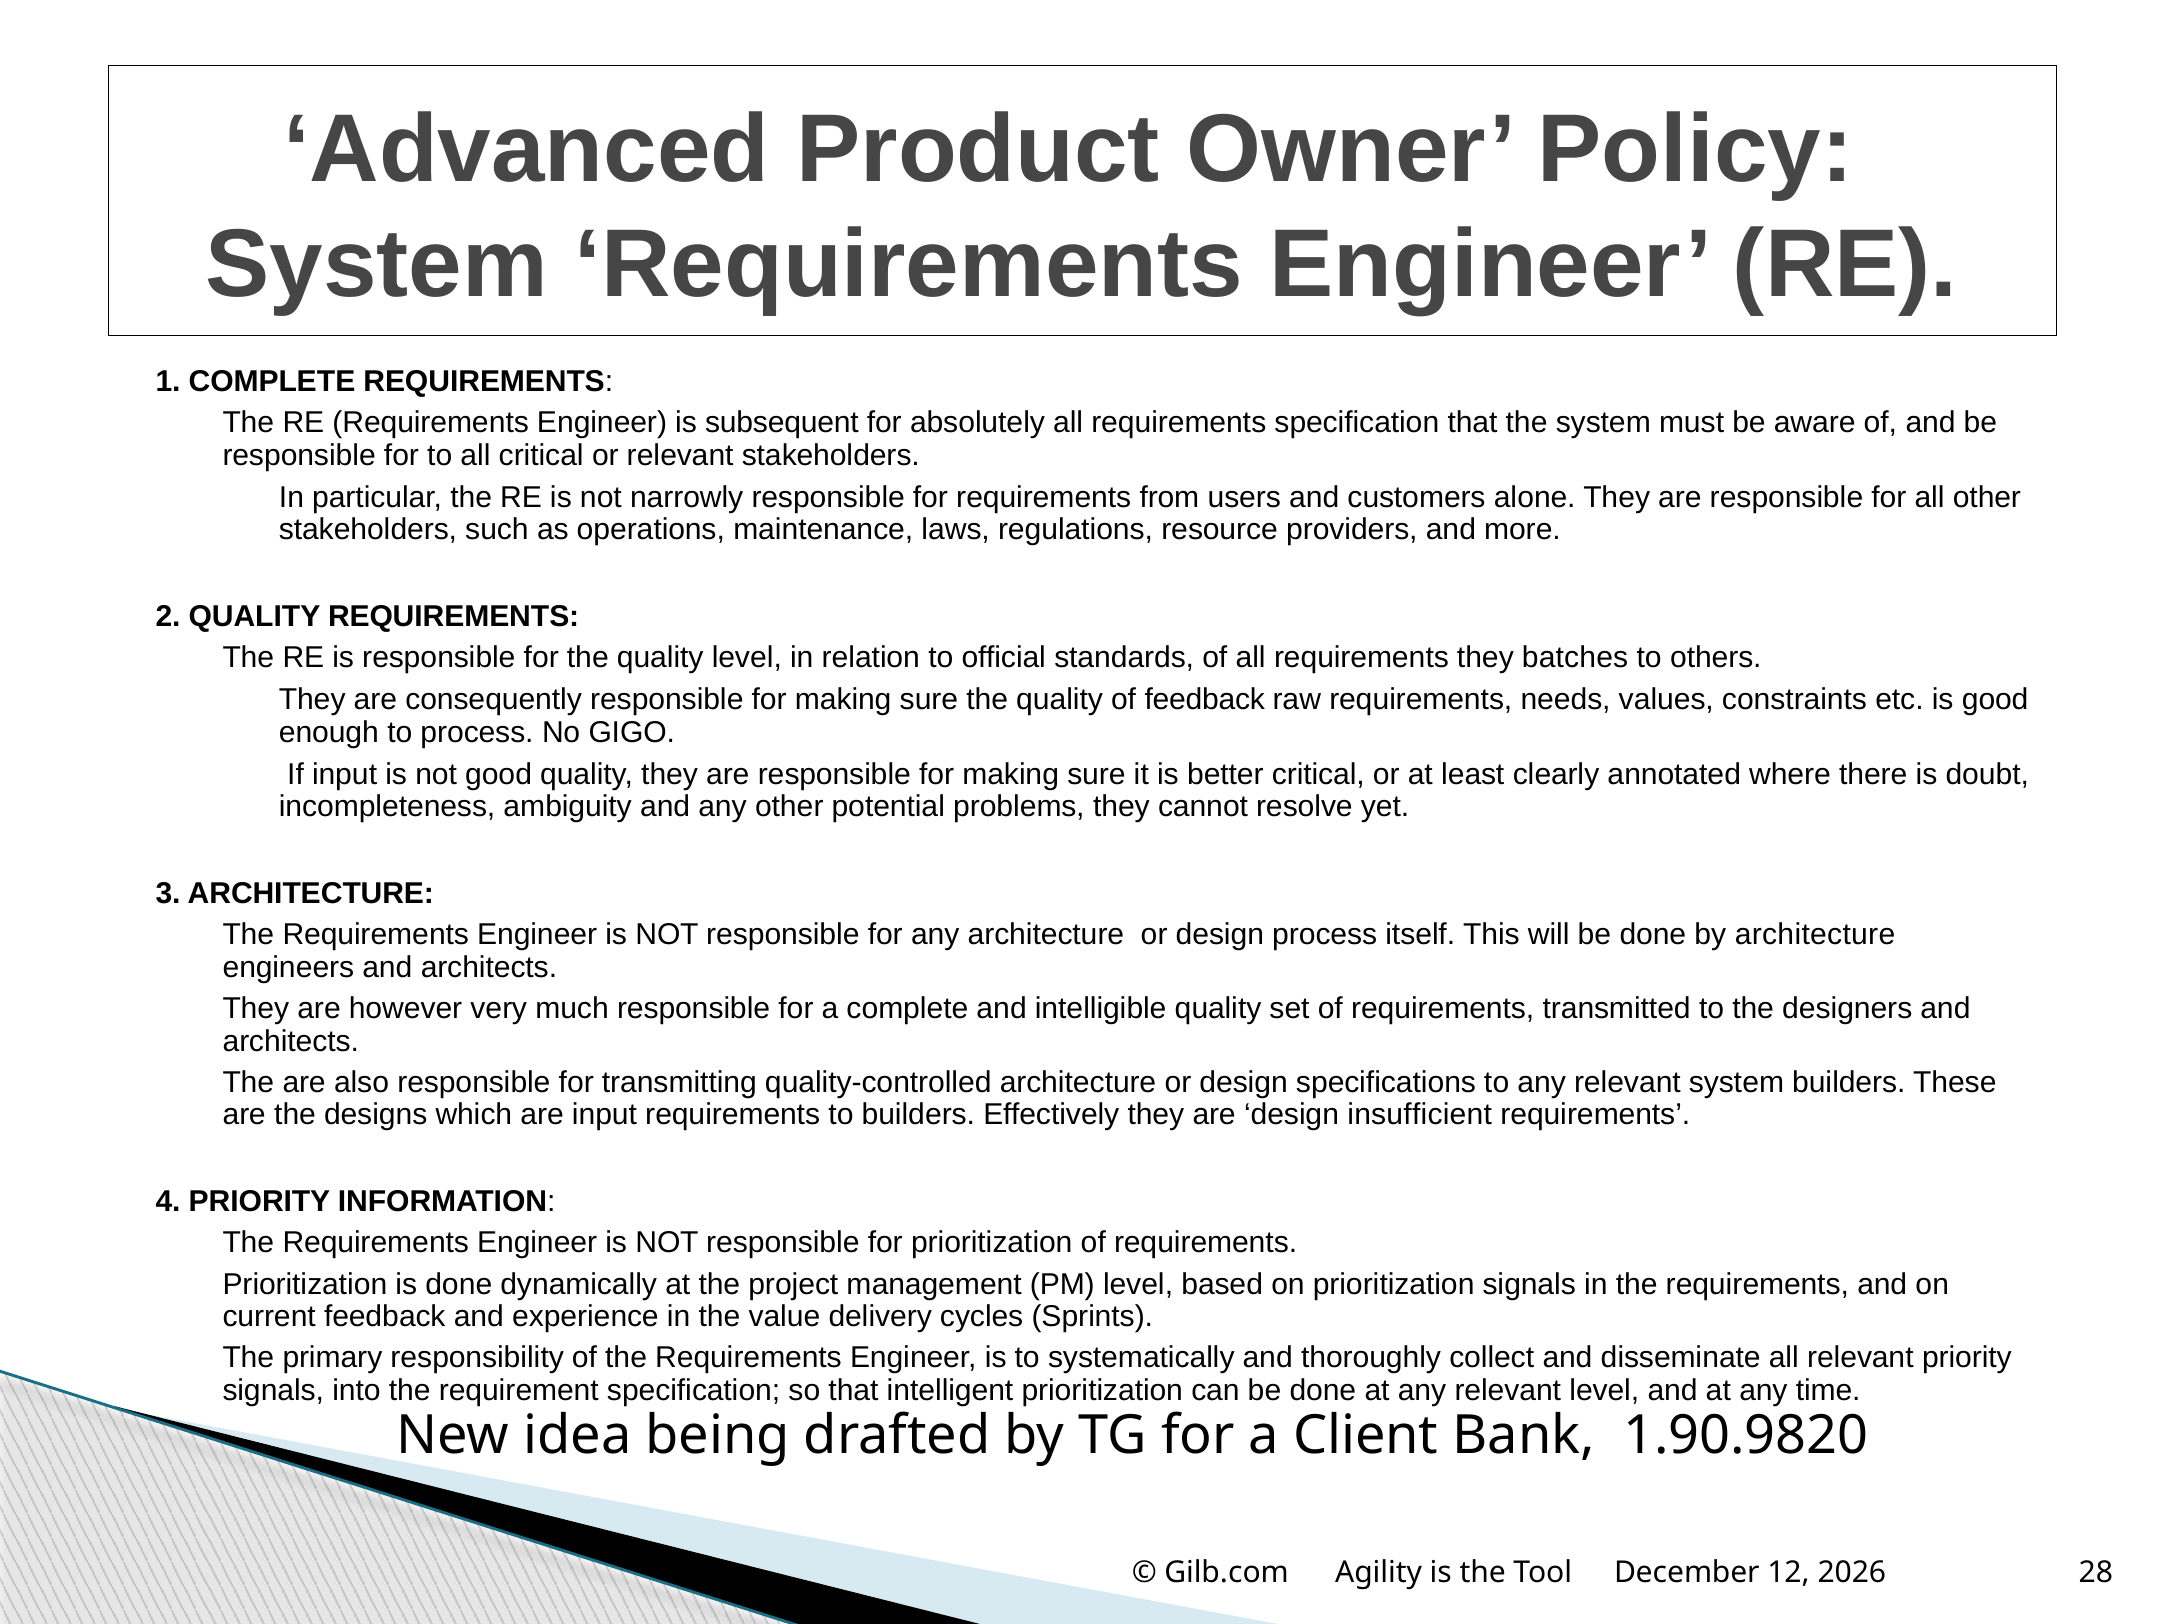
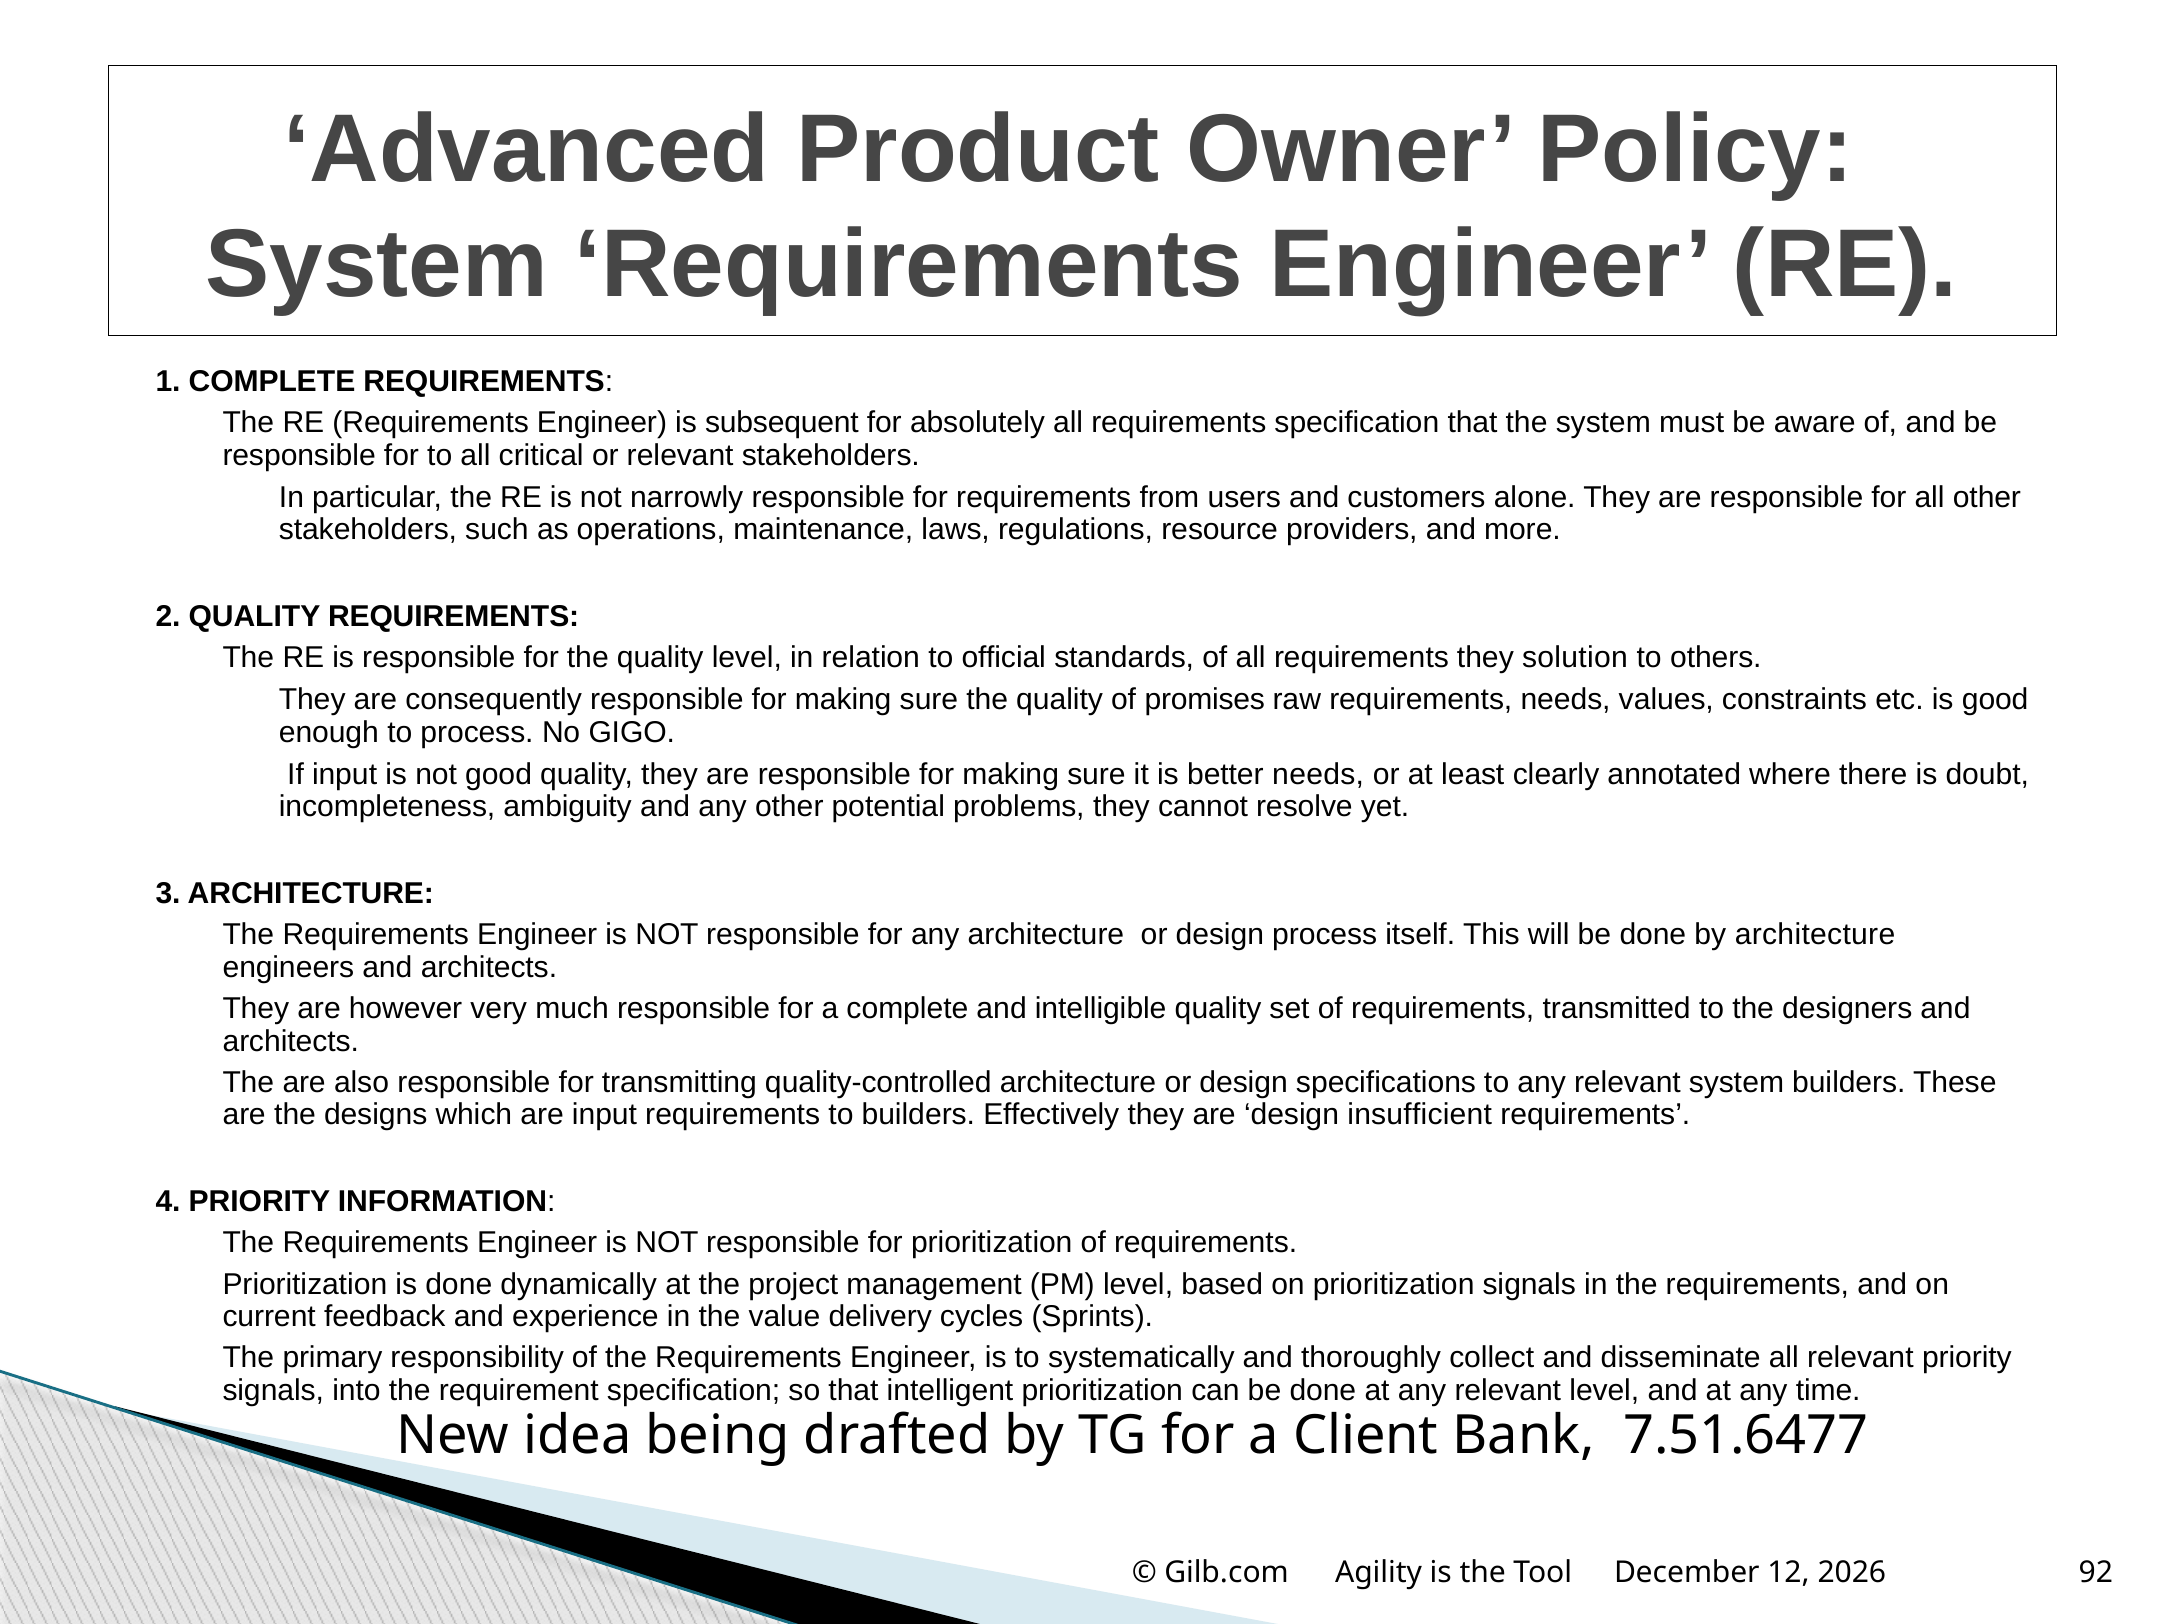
batches: batches -> solution
of feedback: feedback -> promises
better critical: critical -> needs
1.90.9820: 1.90.9820 -> 7.51.6477
28: 28 -> 92
